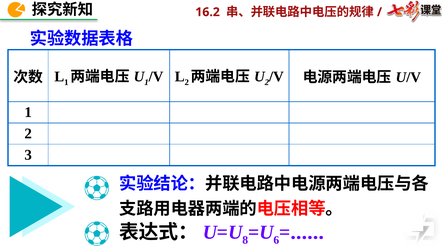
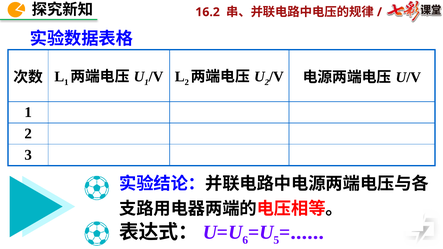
8: 8 -> 6
6: 6 -> 5
